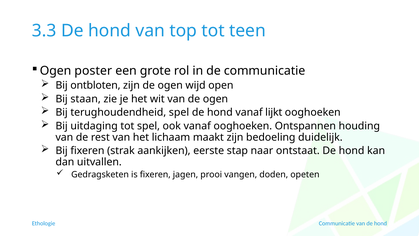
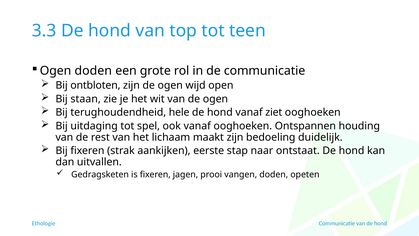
Ogen poster: poster -> doden
terughoudendheid spel: spel -> hele
lijkt: lijkt -> ziet
